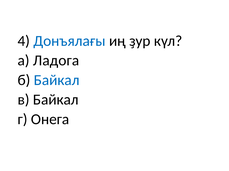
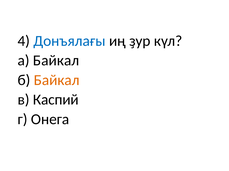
а Ладога: Ладога -> Байкал
Байкал at (57, 80) colour: blue -> orange
в Байкал: Байкал -> Каспий
